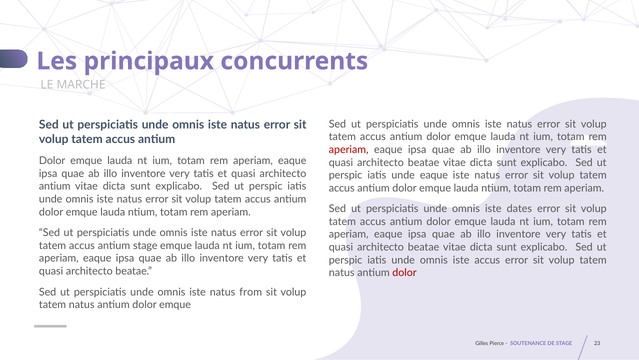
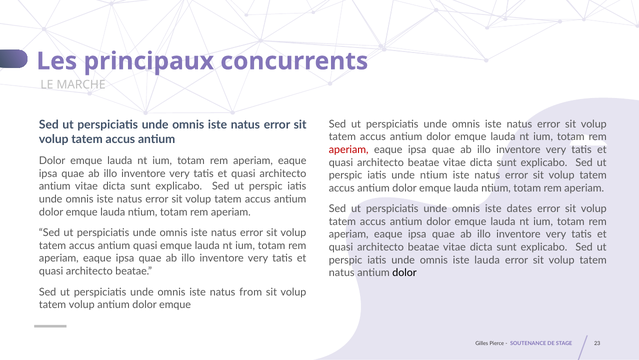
unde eaque: eaque -> ntium
antium stage: stage -> quasi
iste accus: accus -> lauda
dolor at (405, 272) colour: red -> black
natus at (82, 304): natus -> volup
